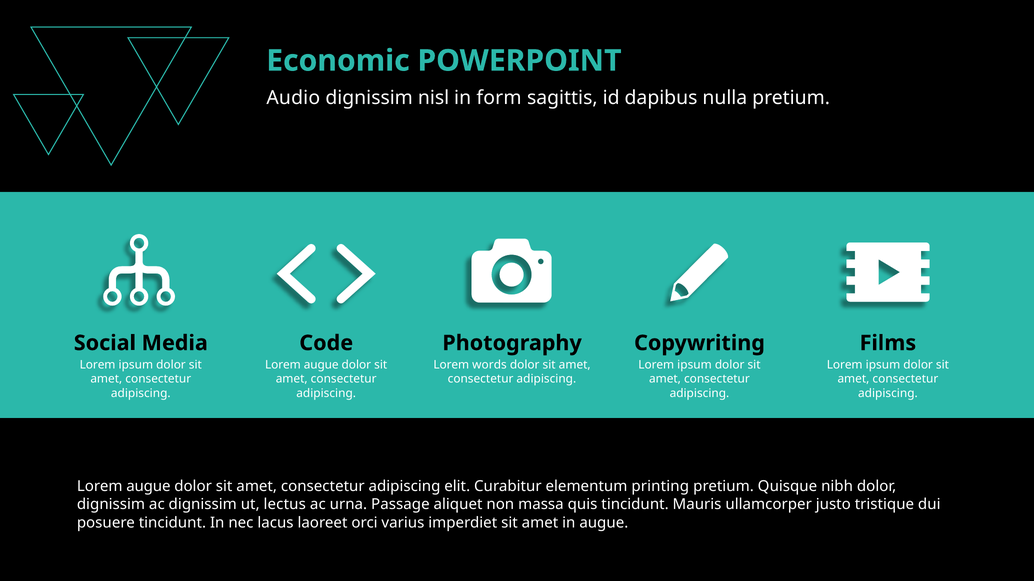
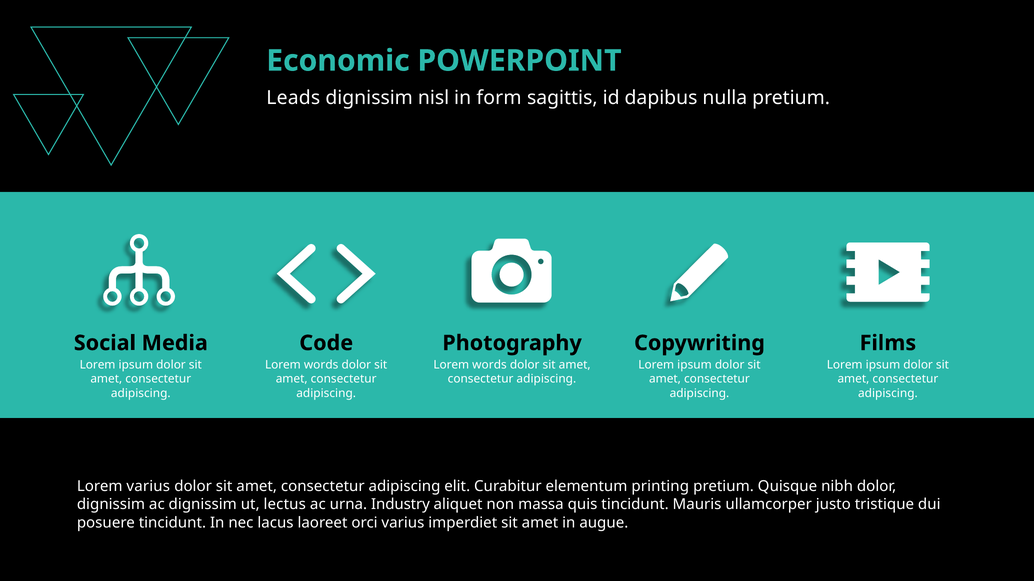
Audio: Audio -> Leads
augue at (321, 365): augue -> words
augue at (148, 487): augue -> varius
Passage: Passage -> Industry
